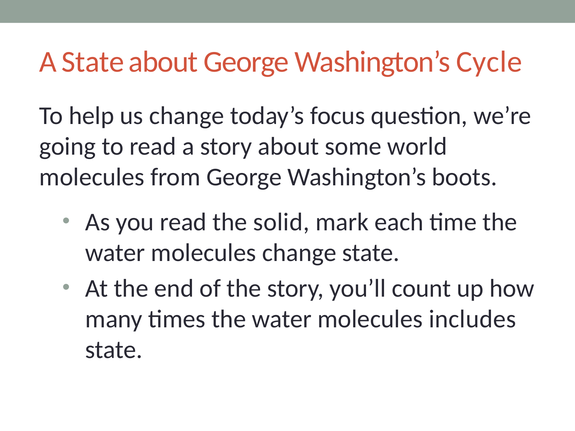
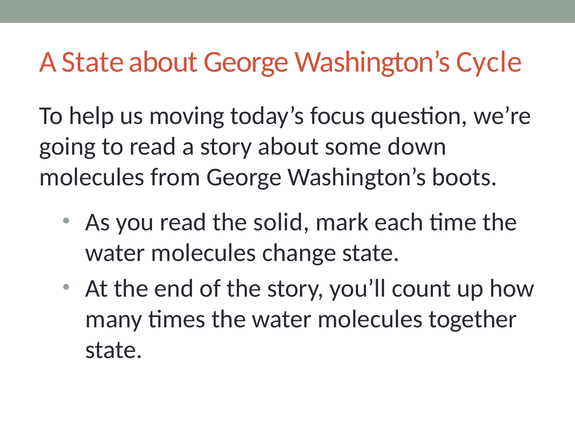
us change: change -> moving
world: world -> down
includes: includes -> together
